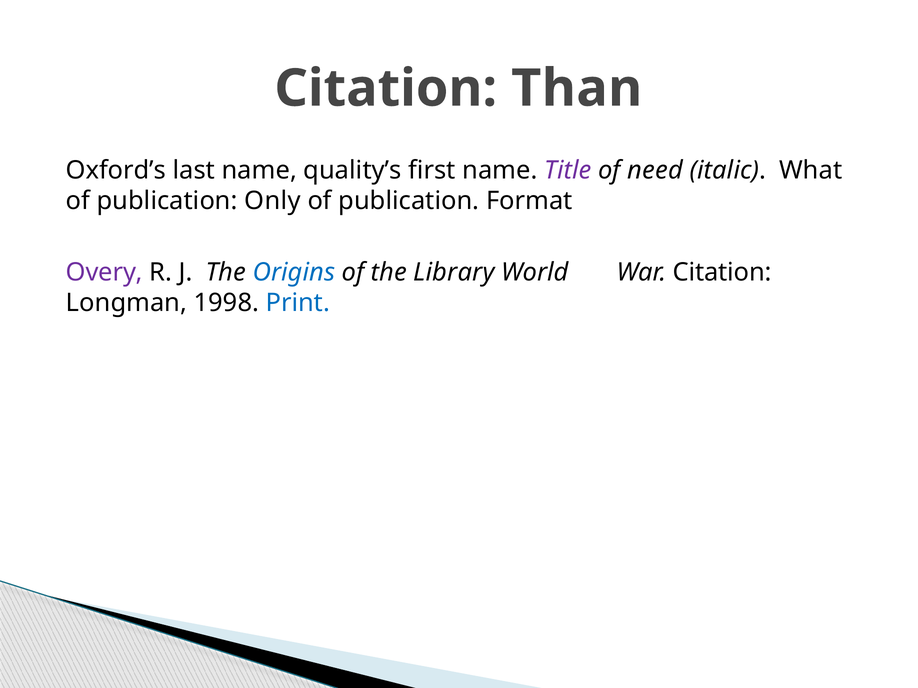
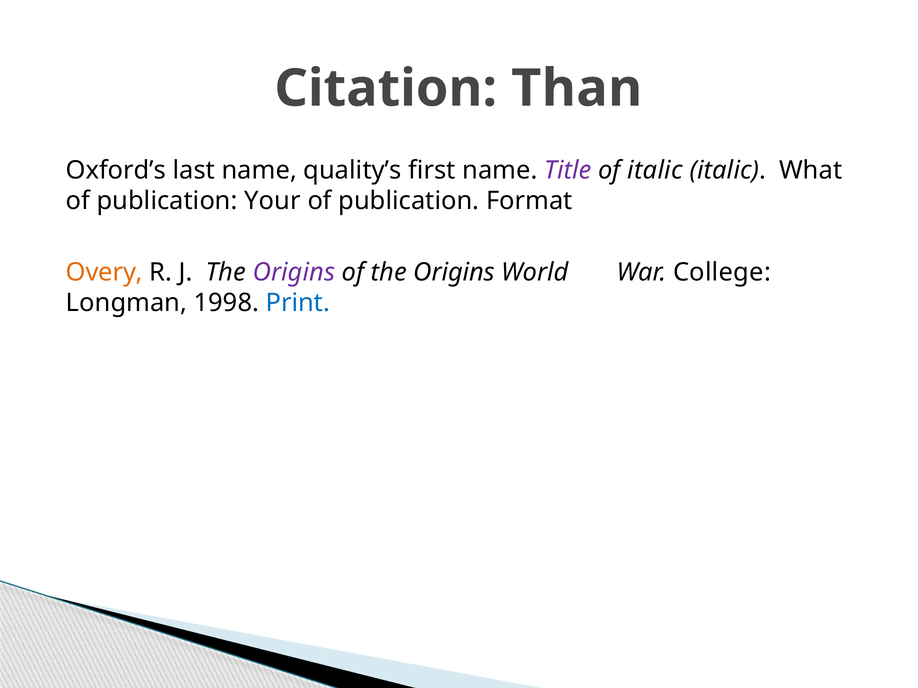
of need: need -> italic
Only: Only -> Your
Overy colour: purple -> orange
Origins at (294, 273) colour: blue -> purple
of the Library: Library -> Origins
War Citation: Citation -> College
